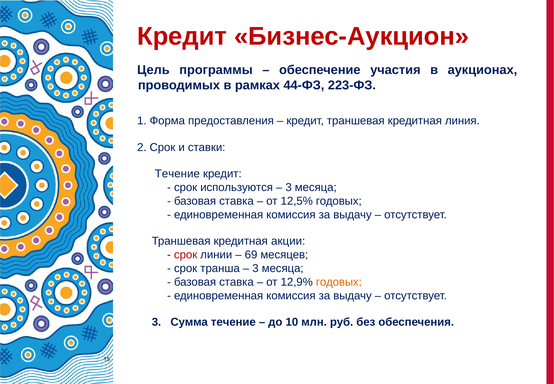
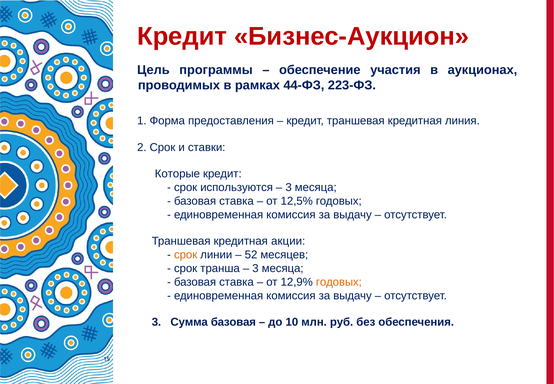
Течение at (177, 174): Течение -> Которые
срок at (186, 254) colour: red -> orange
69: 69 -> 52
Сумма течение: течение -> базовая
